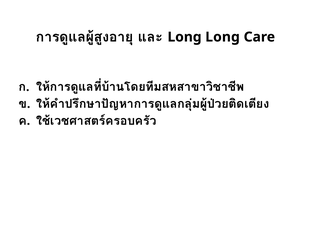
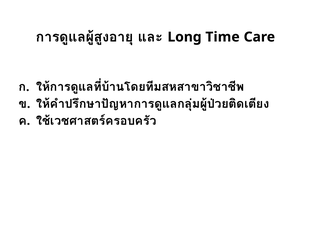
Long Long: Long -> Time
